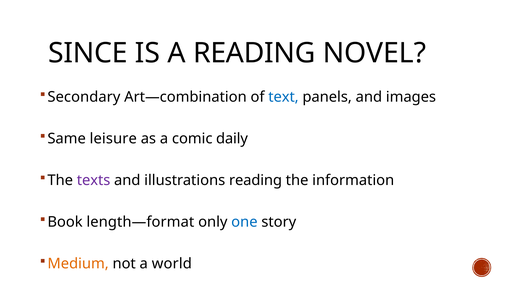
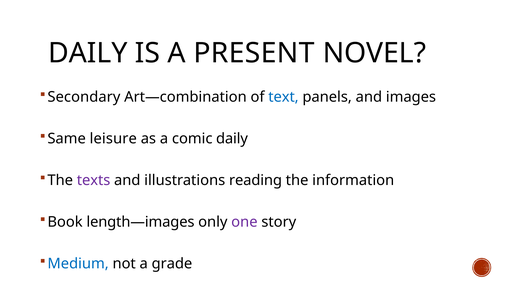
SINCE at (88, 53): SINCE -> DAILY
A READING: READING -> PRESENT
length—format: length—format -> length—images
one colour: blue -> purple
Medium colour: orange -> blue
world: world -> grade
